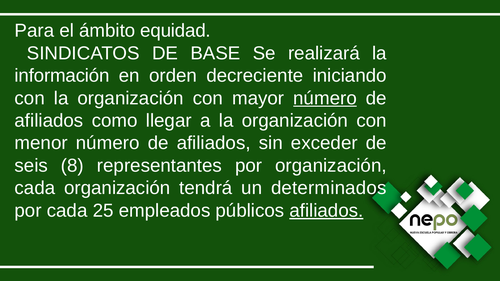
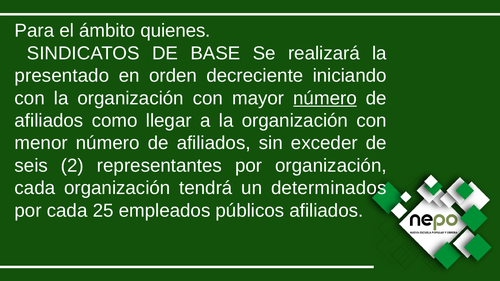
equidad: equidad -> quienes
información: información -> presentado
8: 8 -> 2
afiliados at (326, 211) underline: present -> none
